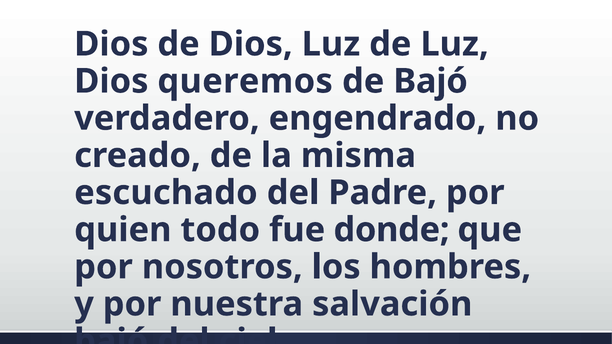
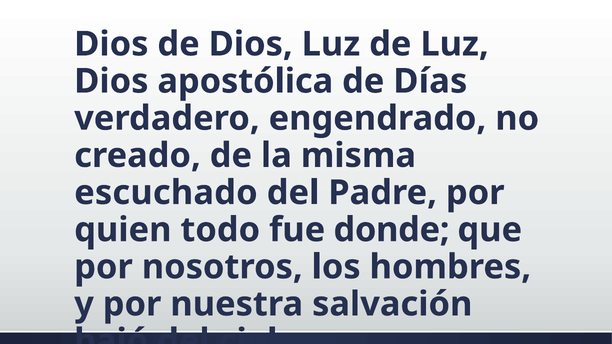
queremos: queremos -> apostólica
de Bajó: Bajó -> Días
